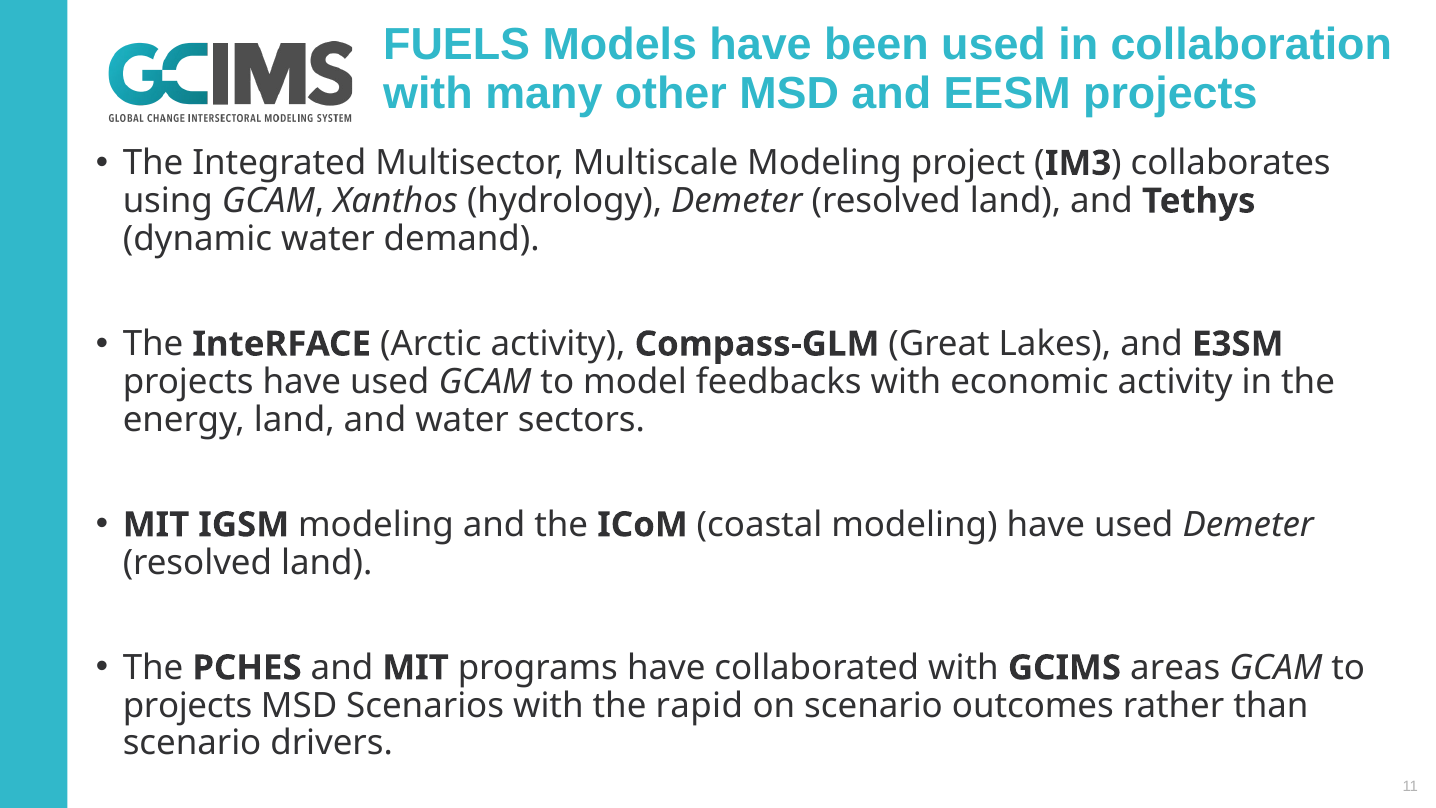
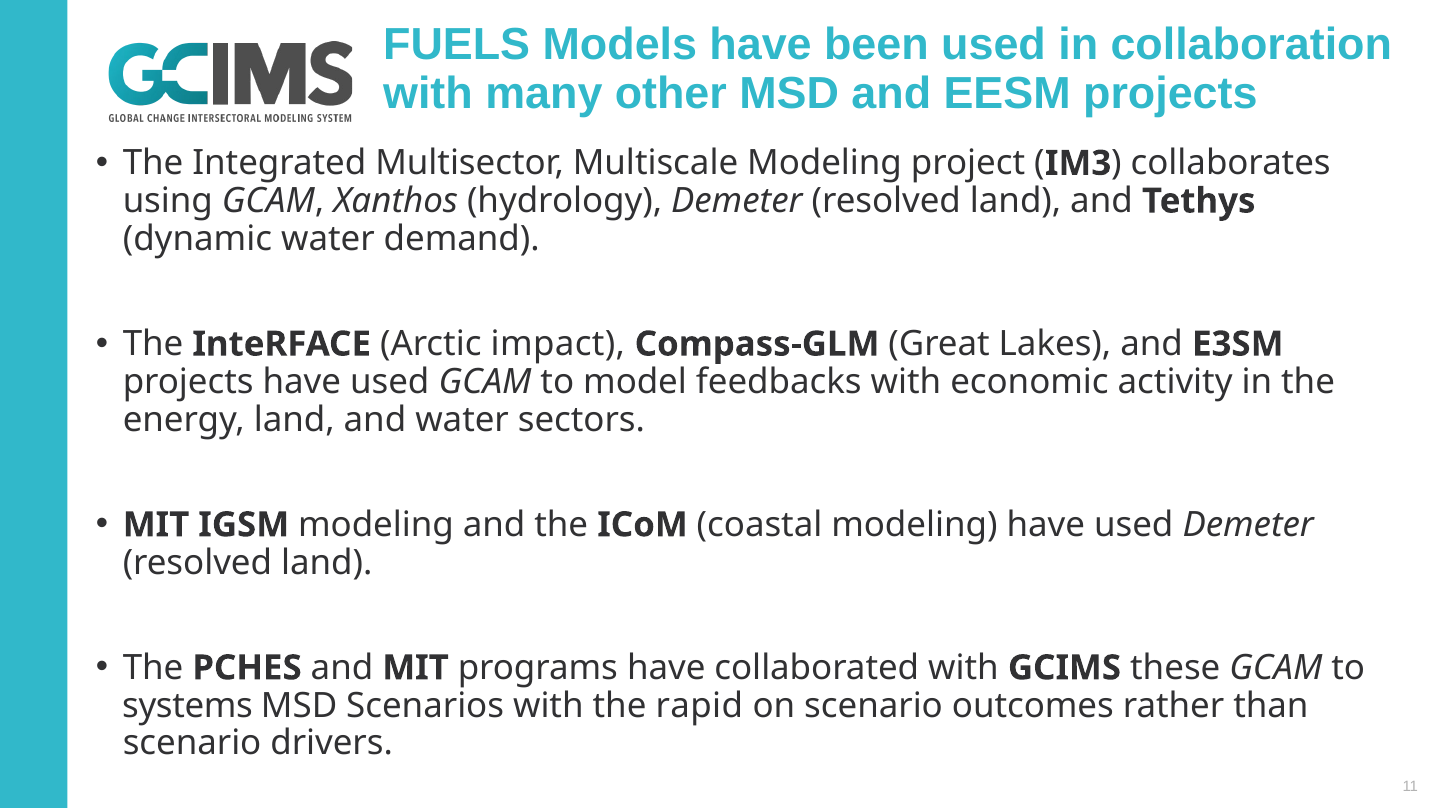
Arctic activity: activity -> impact
areas: areas -> these
projects at (188, 705): projects -> systems
